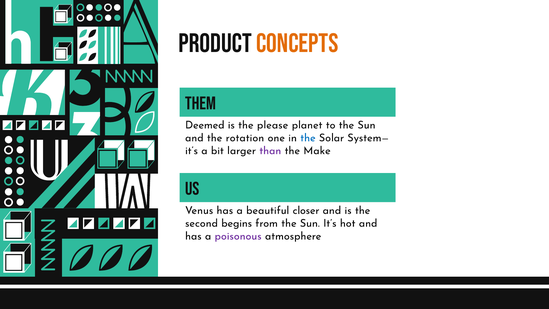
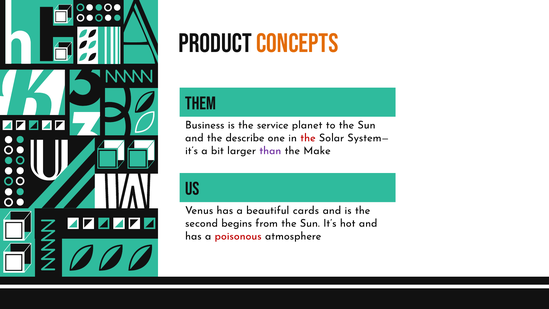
Deemed: Deemed -> Business
please: please -> service
rotation: rotation -> describe
the at (308, 138) colour: blue -> red
closer: closer -> cards
poisonous colour: purple -> red
